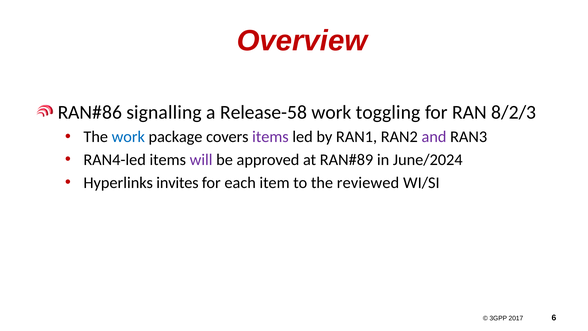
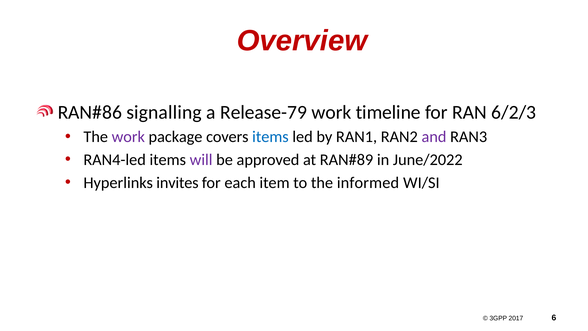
Release-58: Release-58 -> Release-79
toggling: toggling -> timeline
8/2/3: 8/2/3 -> 6/2/3
work at (128, 137) colour: blue -> purple
items at (270, 137) colour: purple -> blue
June/2024: June/2024 -> June/2022
reviewed: reviewed -> informed
